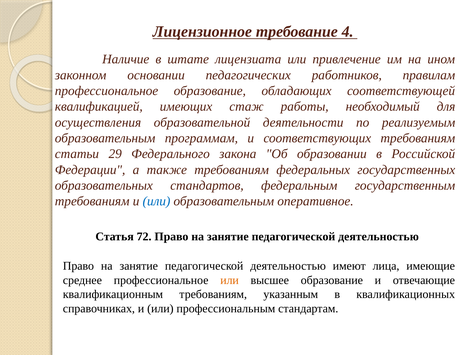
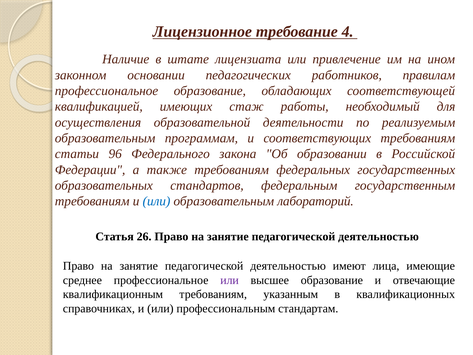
29: 29 -> 96
оперативное: оперативное -> лабораторий
72: 72 -> 26
или at (230, 280) colour: orange -> purple
